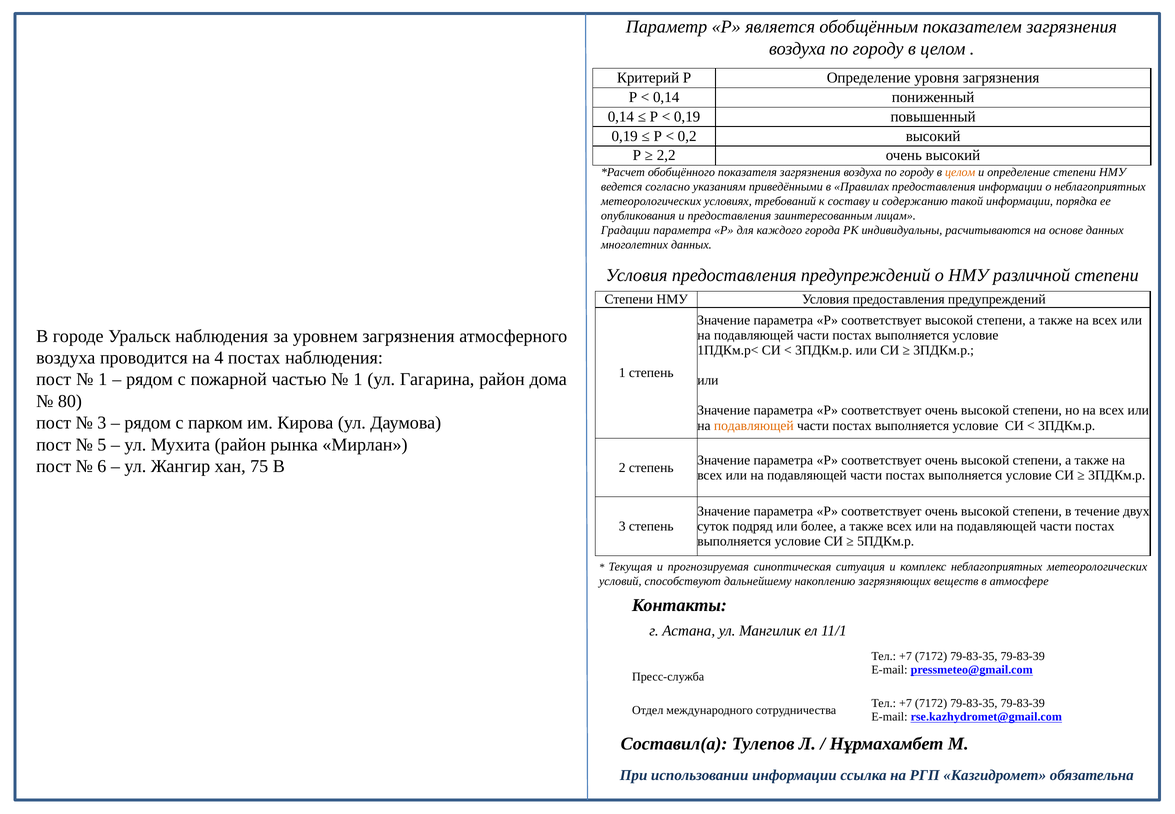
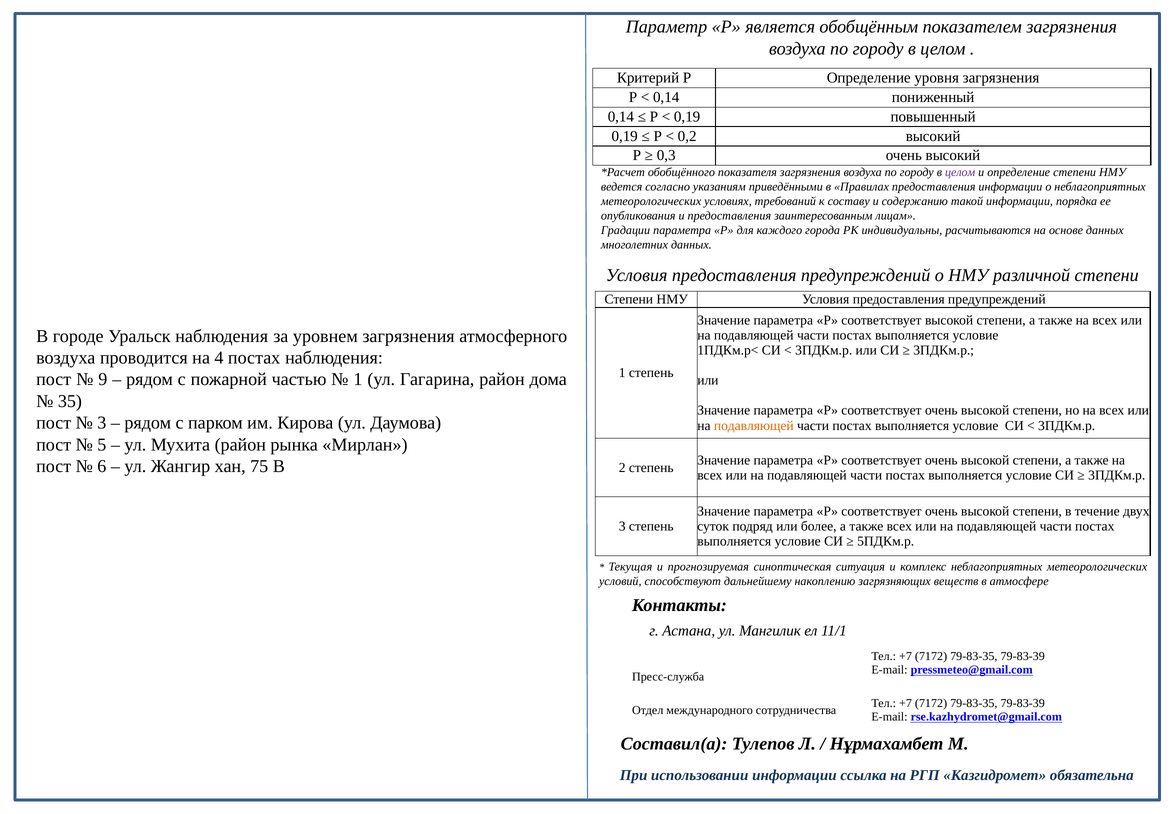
2,2: 2,2 -> 0,3
целом at (960, 172) colour: orange -> purple
1 at (103, 379): 1 -> 9
80: 80 -> 35
